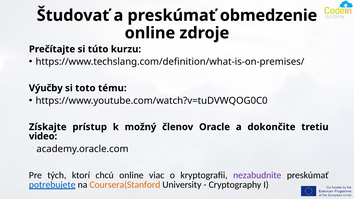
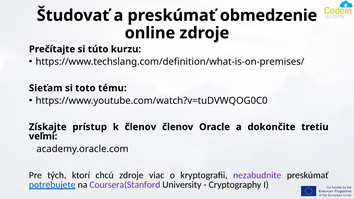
Výučby: Výučby -> Sieťam
k možný: možný -> členov
video: video -> veľmi
chcú online: online -> zdroje
Coursera(Stanford colour: orange -> purple
